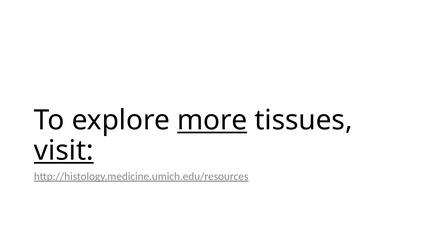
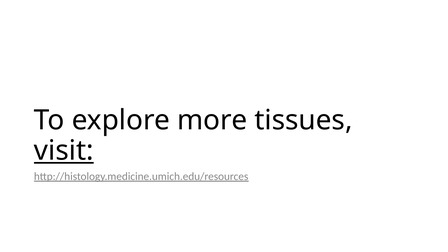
more underline: present -> none
